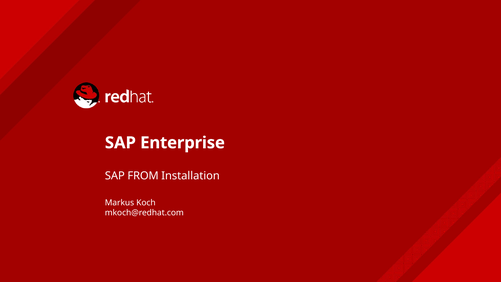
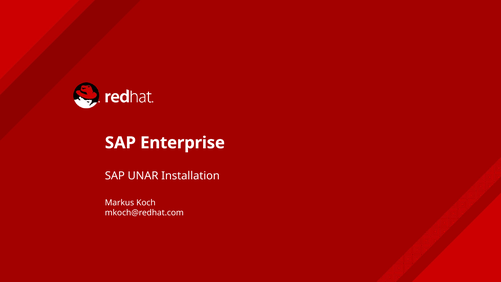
FROM: FROM -> UNAR
